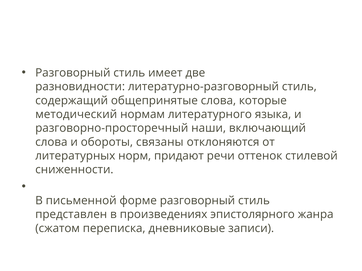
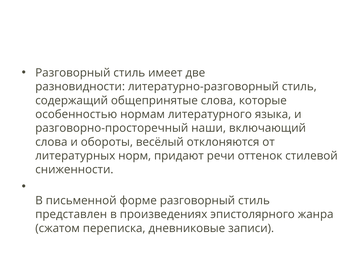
методический: методический -> особенностью
связаны: связаны -> весёлый
